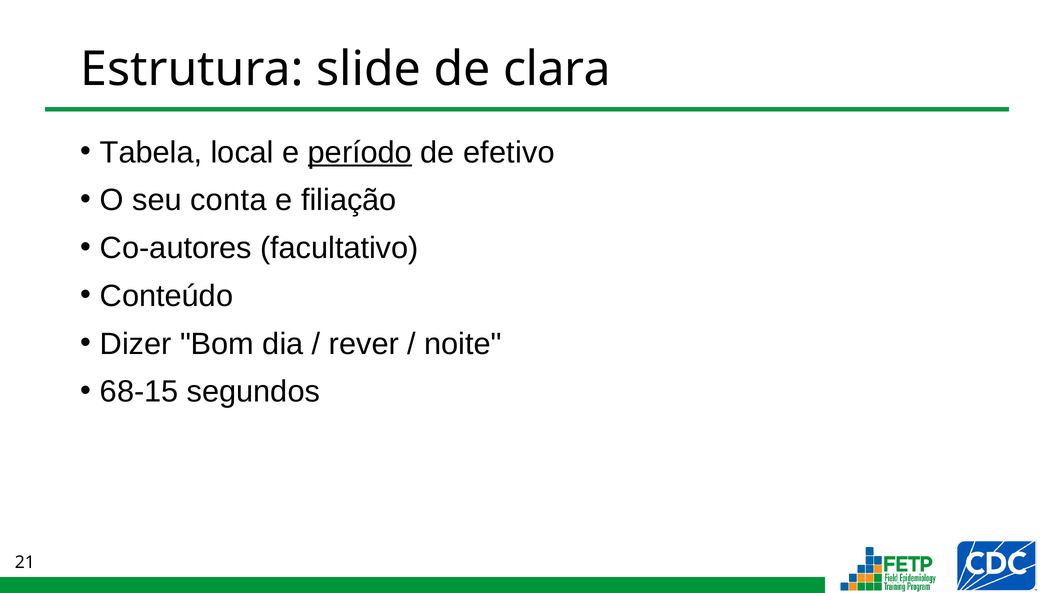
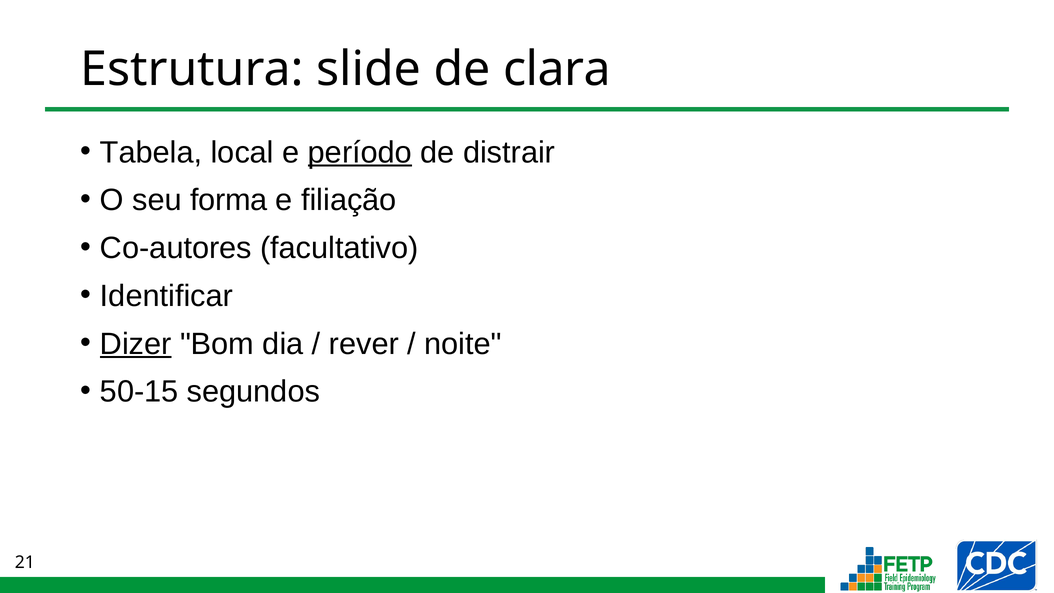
efetivo: efetivo -> distrair
conta: conta -> forma
Conteúdo: Conteúdo -> Identificar
Dizer underline: none -> present
68-15: 68-15 -> 50-15
